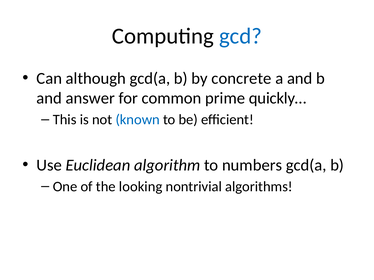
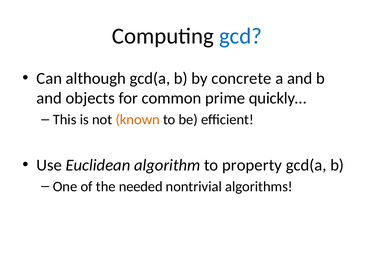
answer: answer -> objects
known colour: blue -> orange
numbers: numbers -> property
looking: looking -> needed
